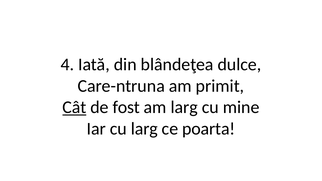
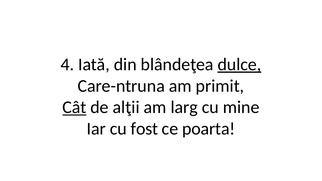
dulce underline: none -> present
fost: fost -> alţii
cu larg: larg -> fost
